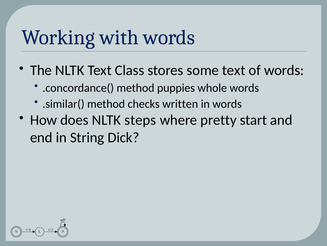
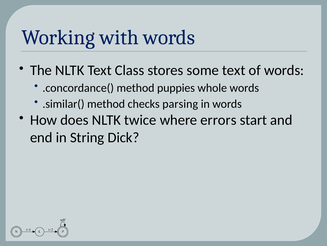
written: written -> parsing
steps: steps -> twice
pretty: pretty -> errors
